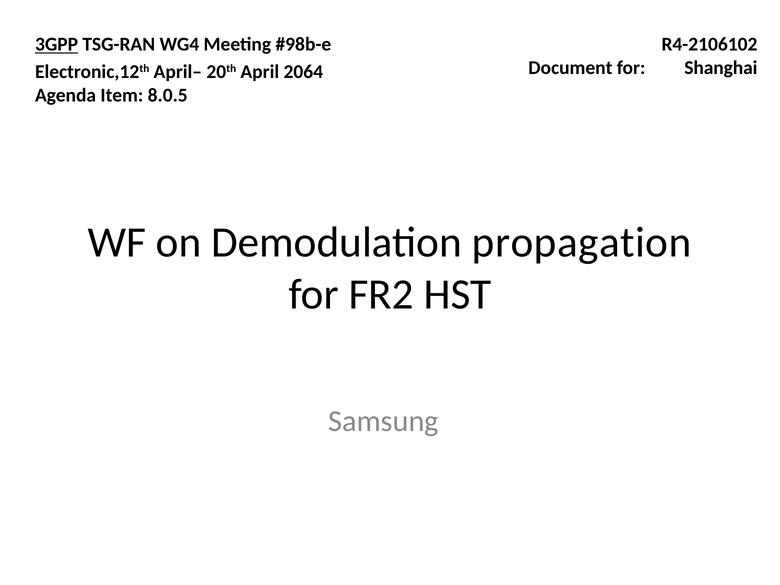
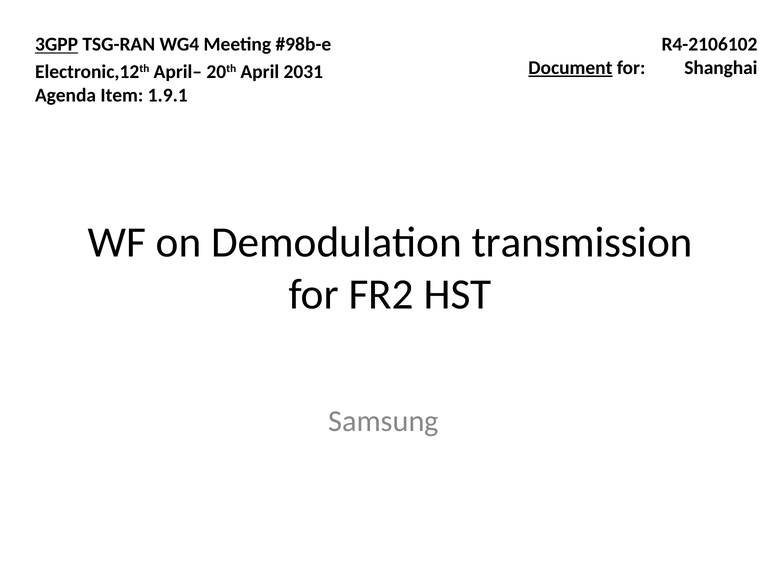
Document underline: none -> present
2064: 2064 -> 2031
8.0.5: 8.0.5 -> 1.9.1
propagation: propagation -> transmission
